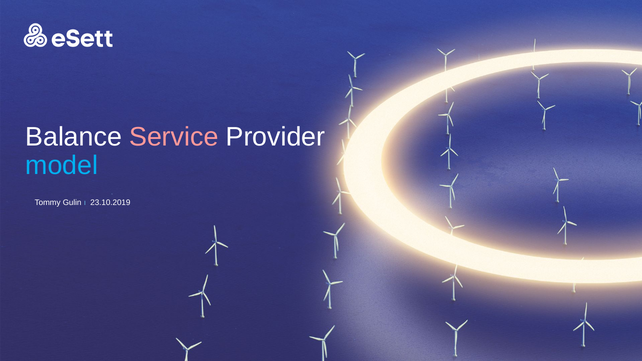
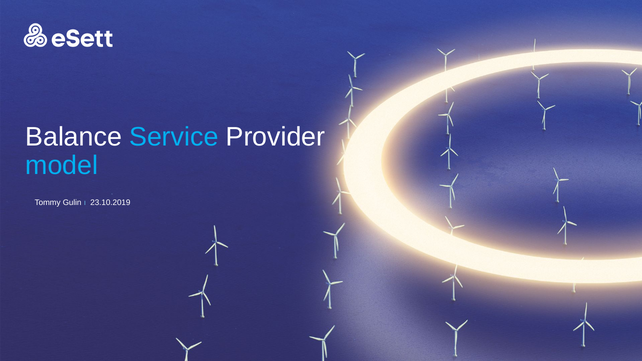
Service colour: pink -> light blue
